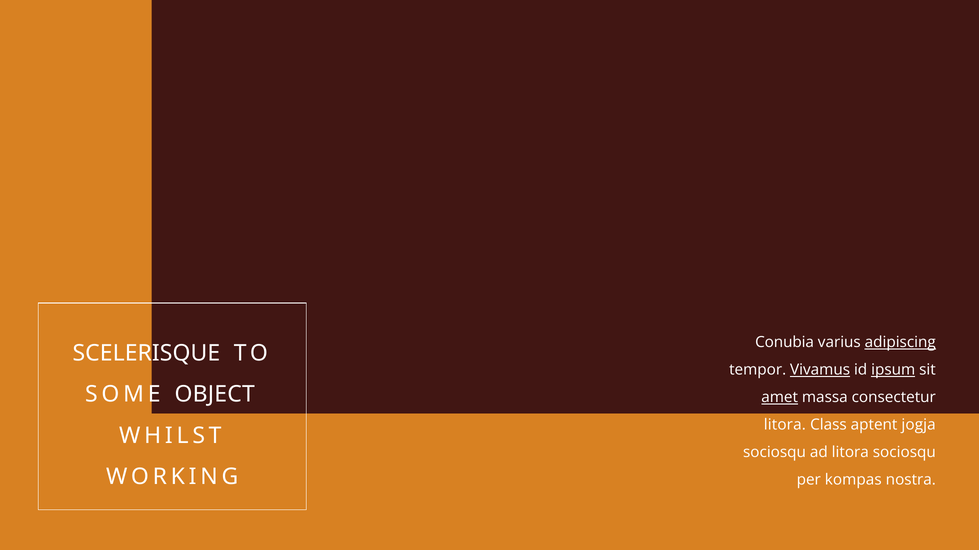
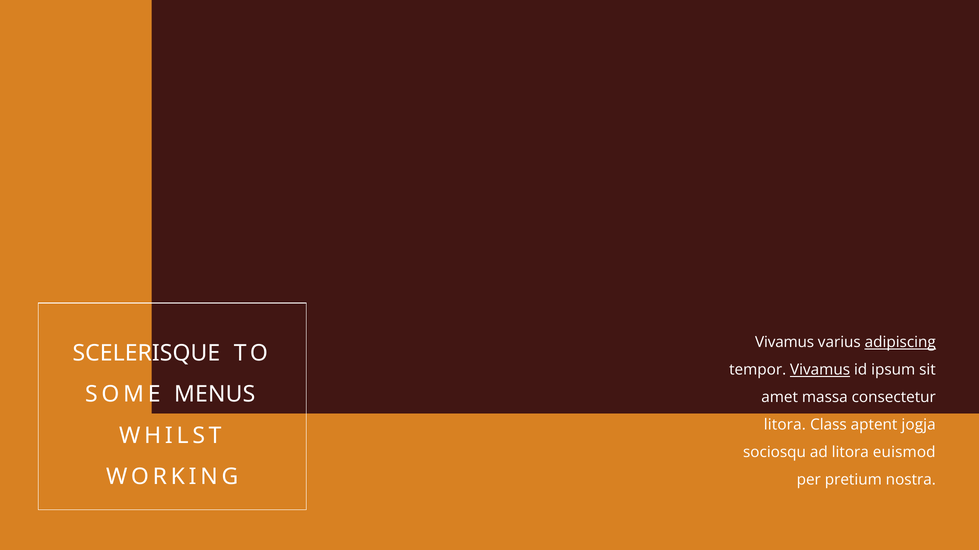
Conubia at (785, 343): Conubia -> Vivamus
ipsum underline: present -> none
OBJECT: OBJECT -> MENUS
amet underline: present -> none
litora sociosqu: sociosqu -> euismod
kompas: kompas -> pretium
